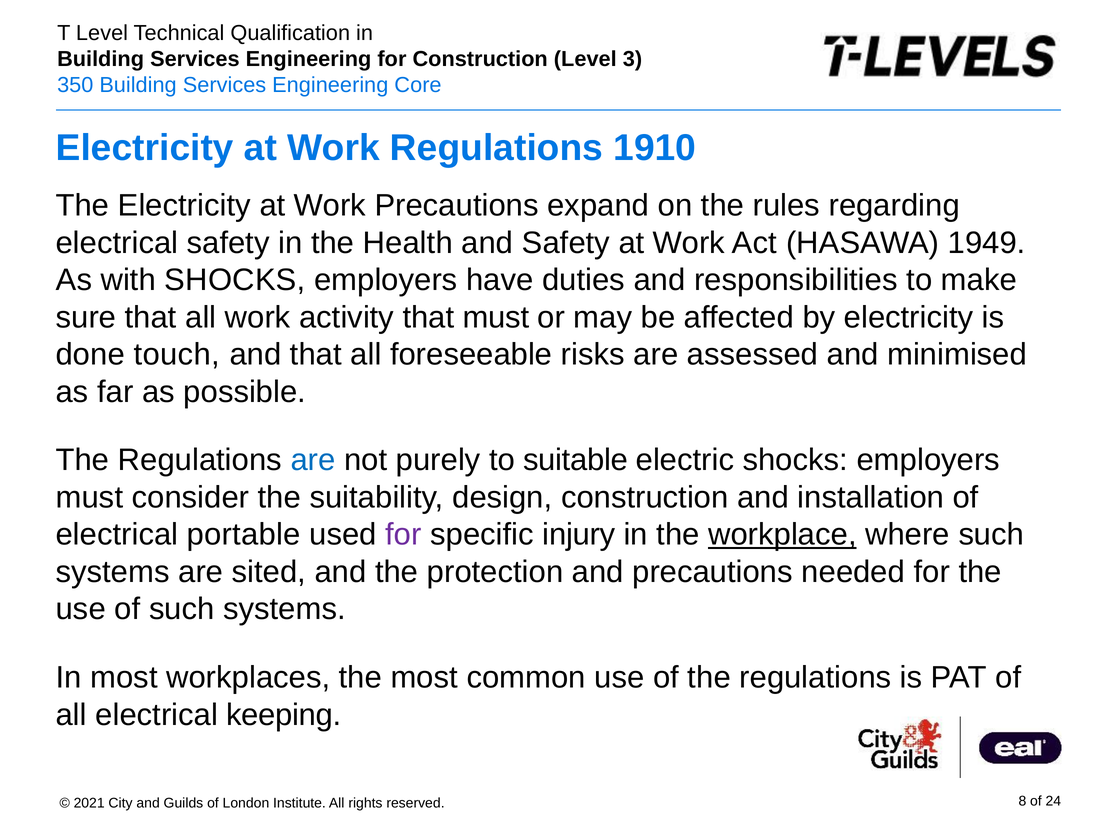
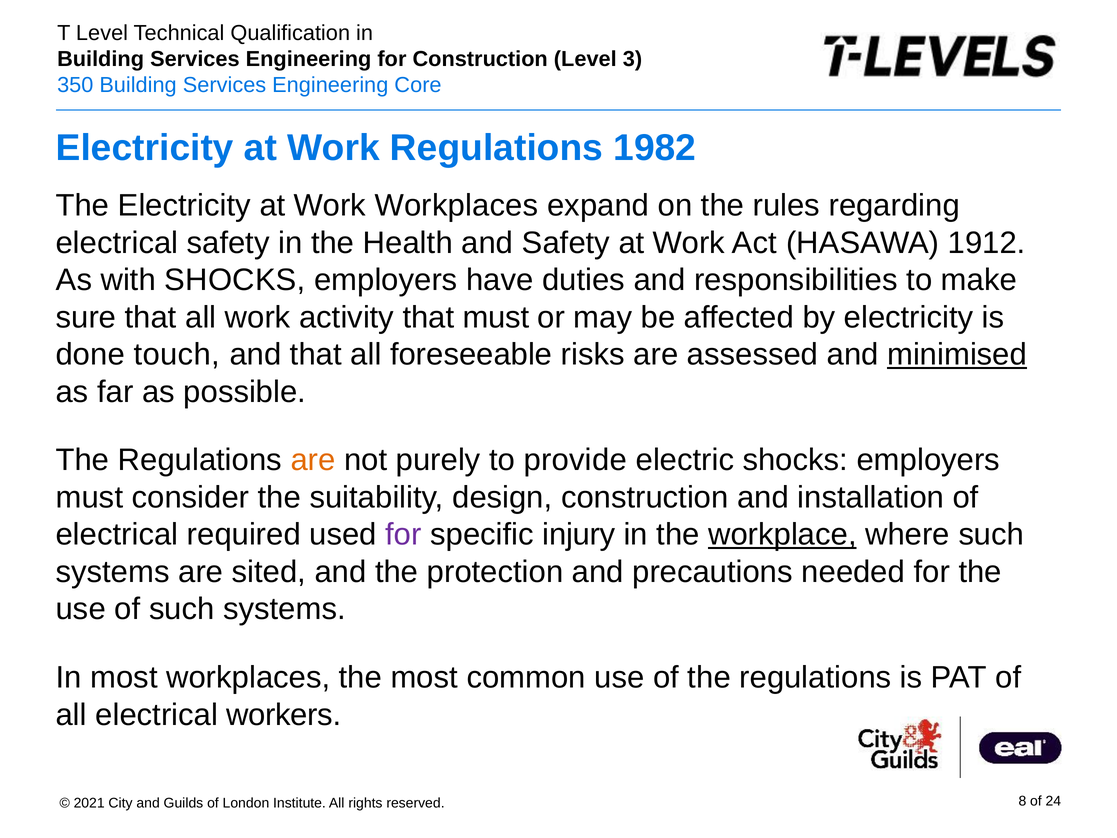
1910: 1910 -> 1982
Work Precautions: Precautions -> Workplaces
1949: 1949 -> 1912
minimised underline: none -> present
are at (313, 460) colour: blue -> orange
suitable: suitable -> provide
portable: portable -> required
keeping: keeping -> workers
